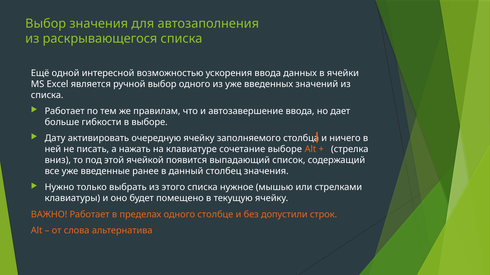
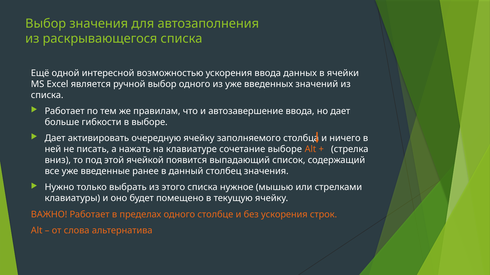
Дату at (55, 138): Дату -> Дает
без допустили: допустили -> ускорения
